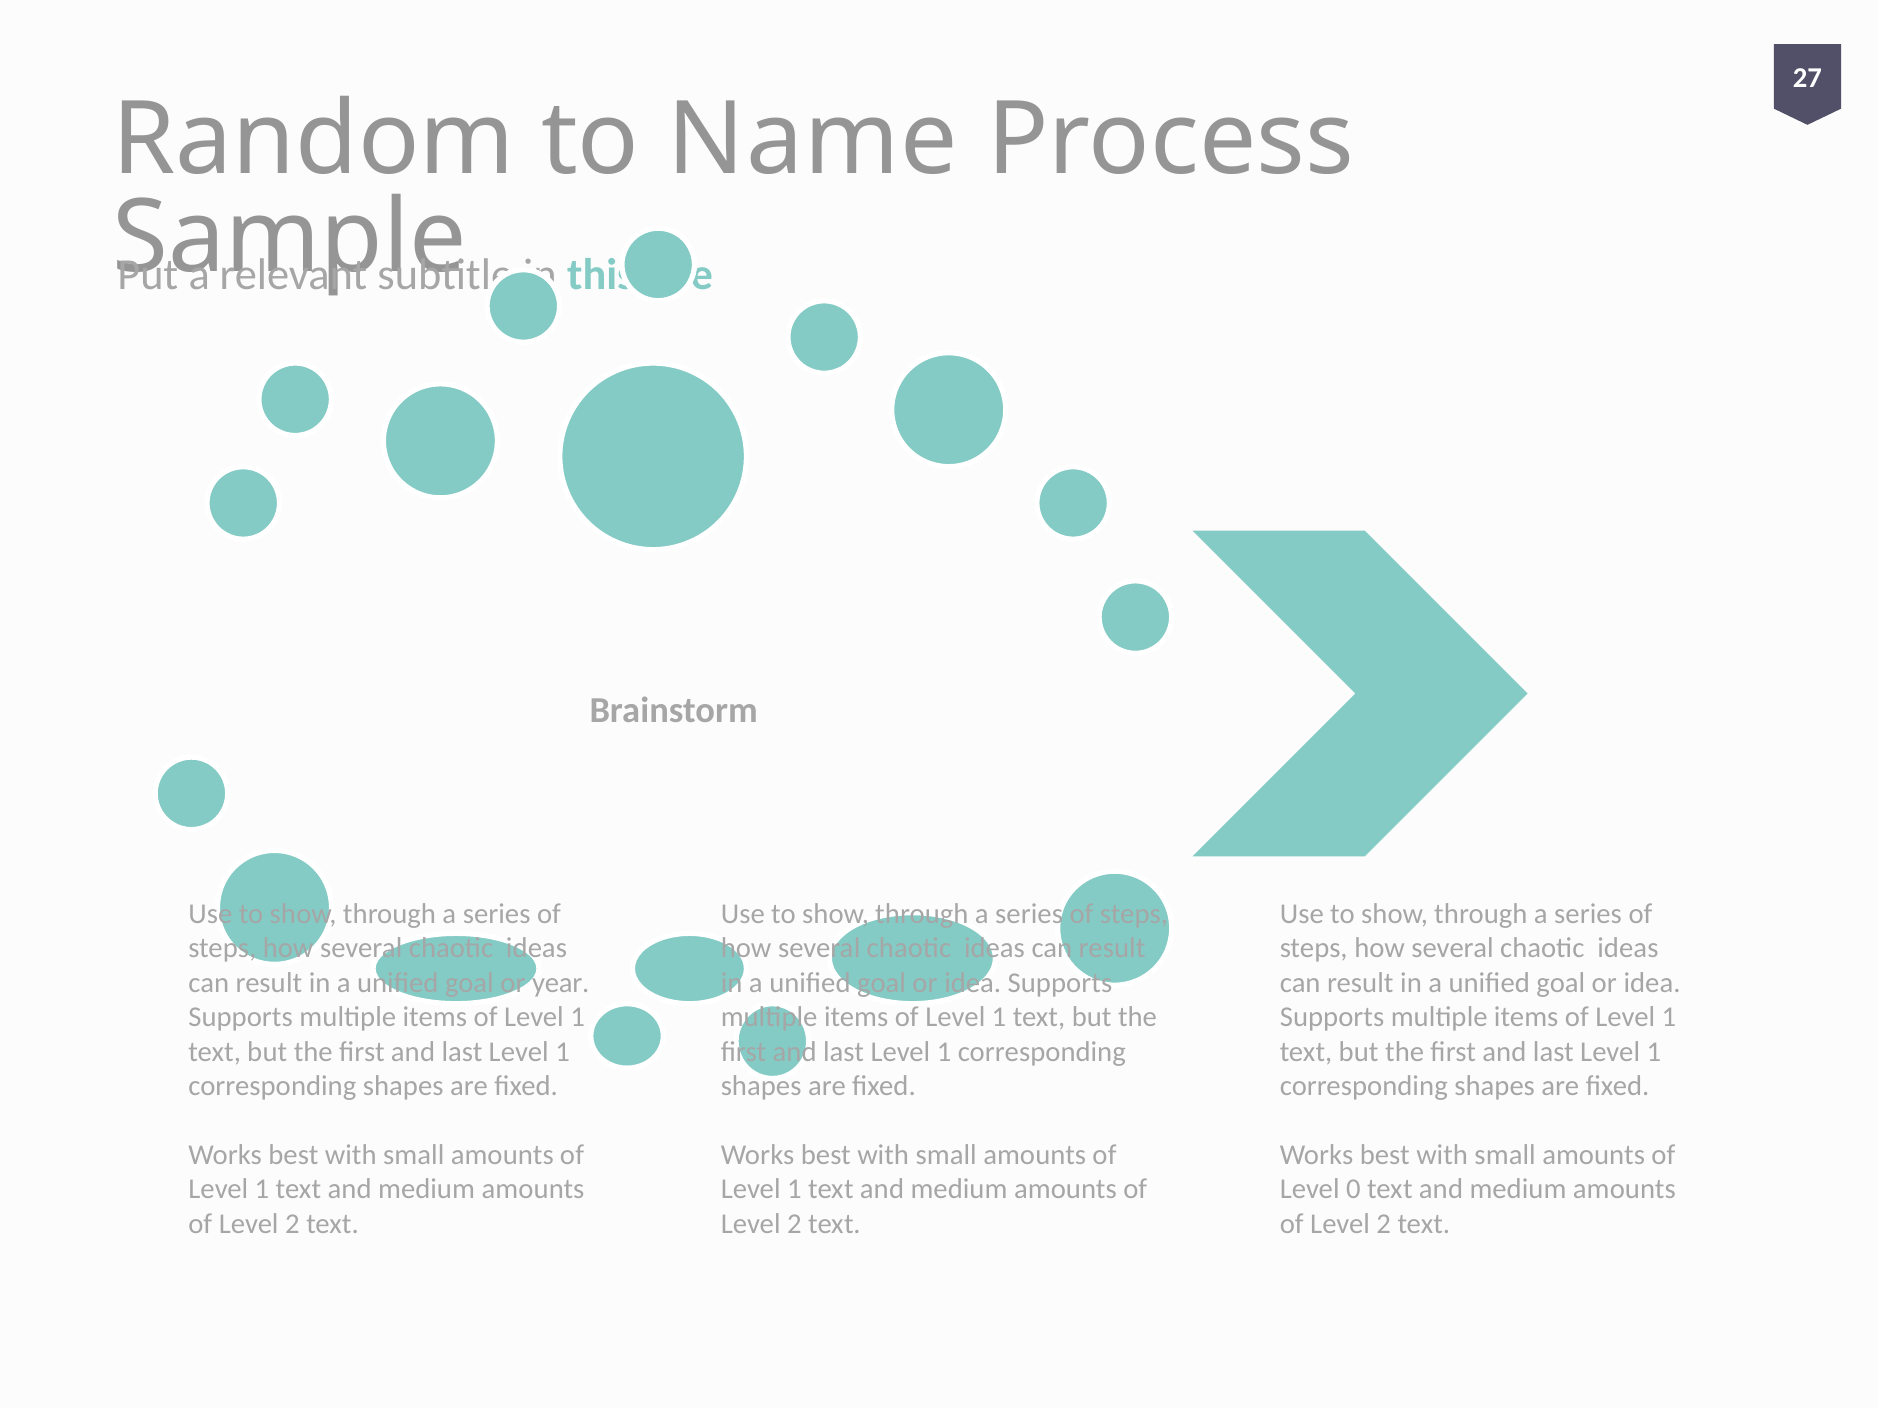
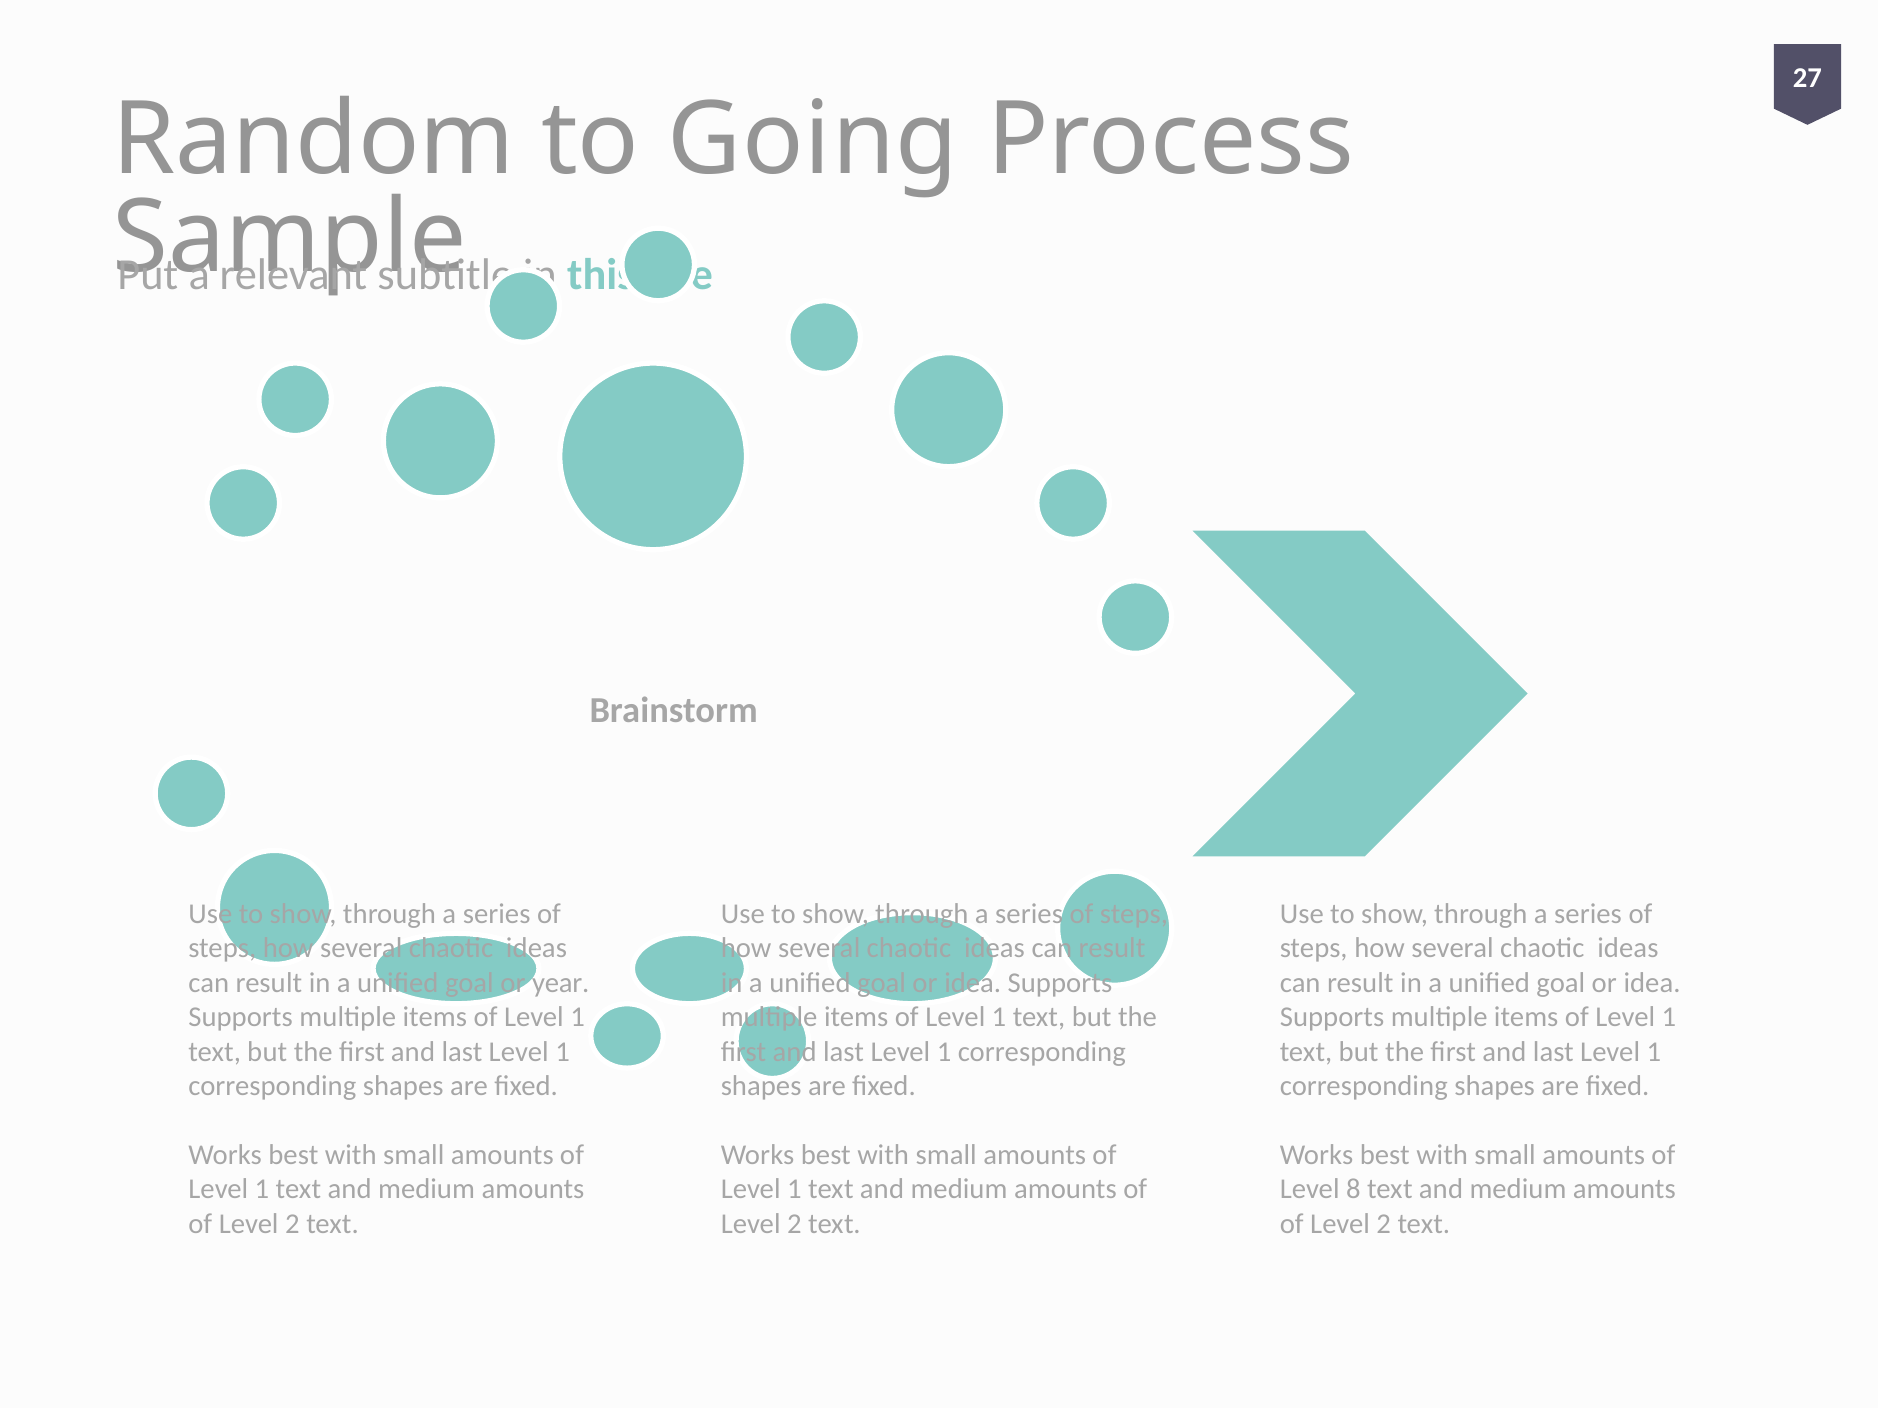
Name: Name -> Going
0: 0 -> 8
